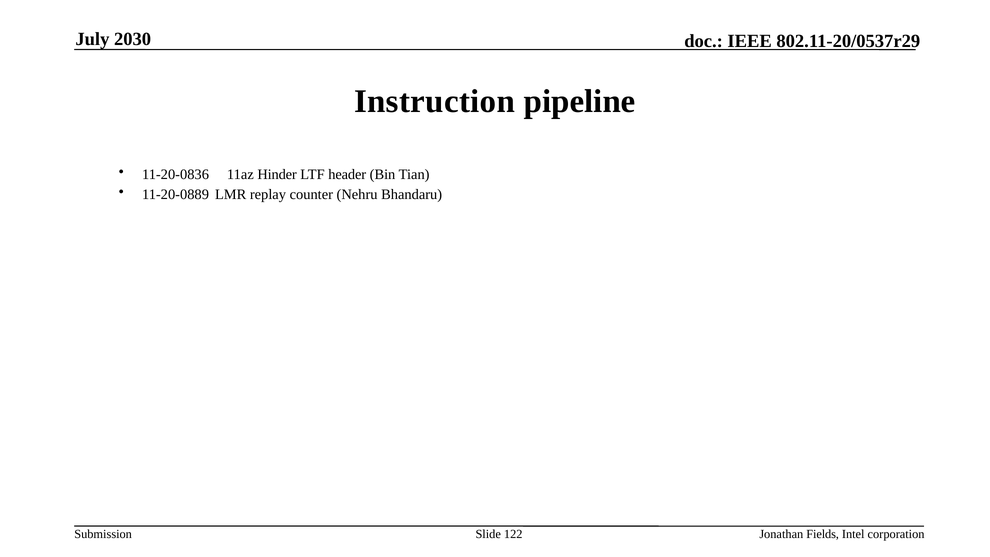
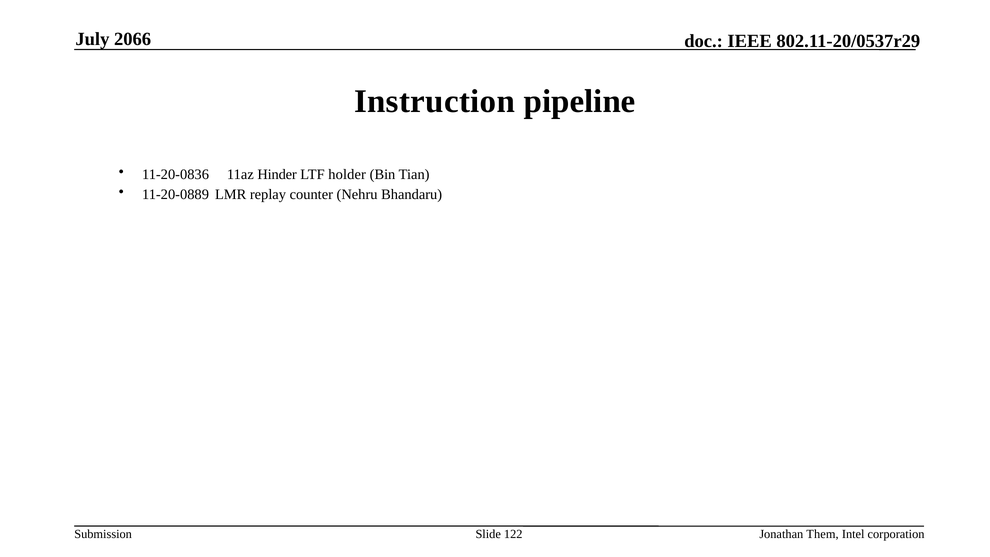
2030: 2030 -> 2066
header: header -> holder
Fields: Fields -> Them
